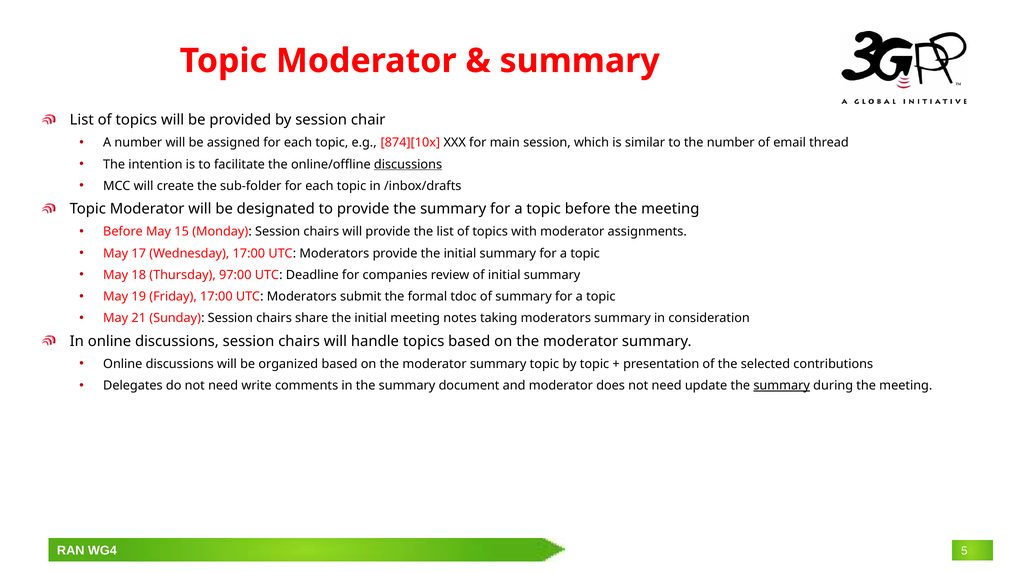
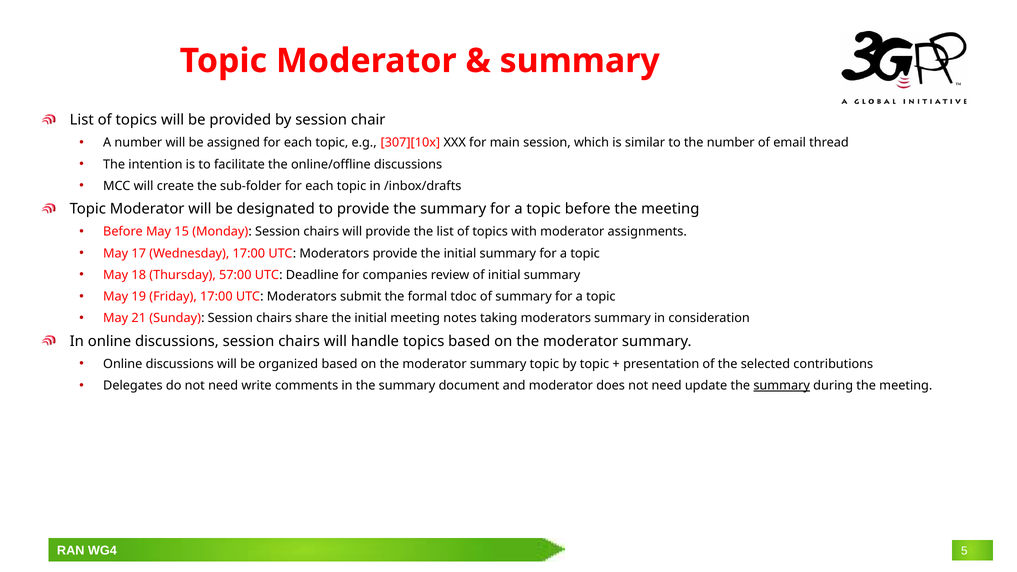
874][10x: 874][10x -> 307][10x
discussions at (408, 164) underline: present -> none
97:00: 97:00 -> 57:00
